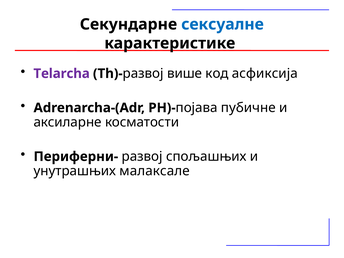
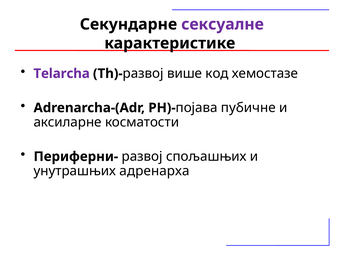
сексуалне colour: blue -> purple
асфиксија: асфиксија -> хемостазе
малаксале: малаксале -> адренарха
